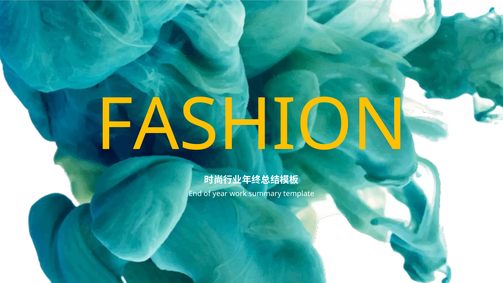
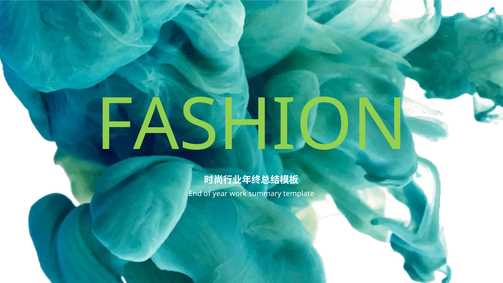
FASHION colour: yellow -> light green
